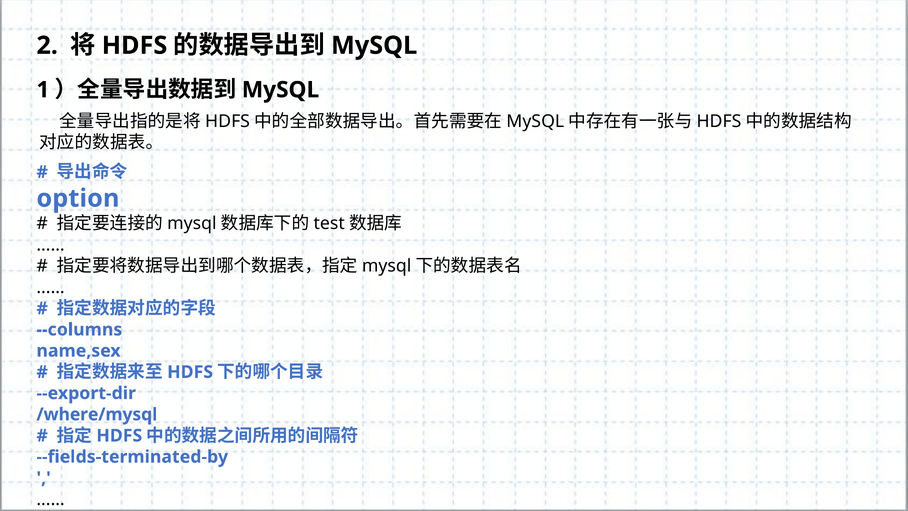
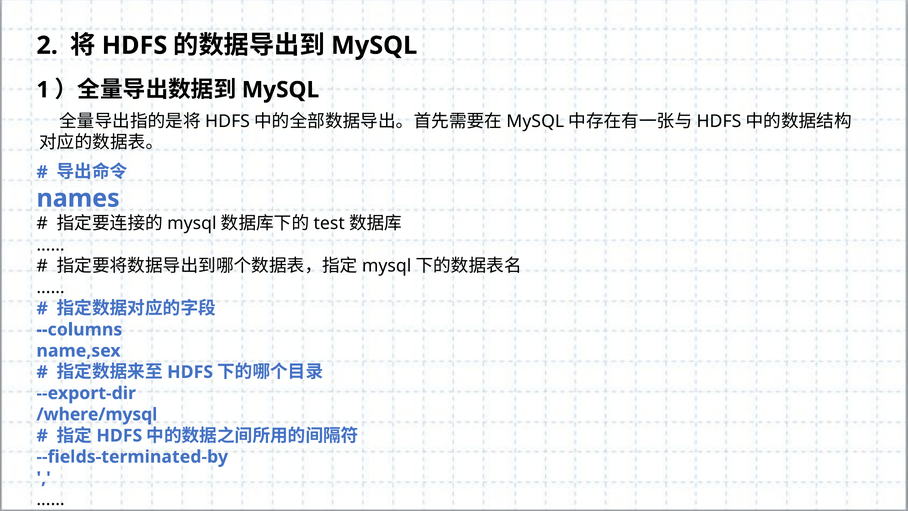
option: option -> names
